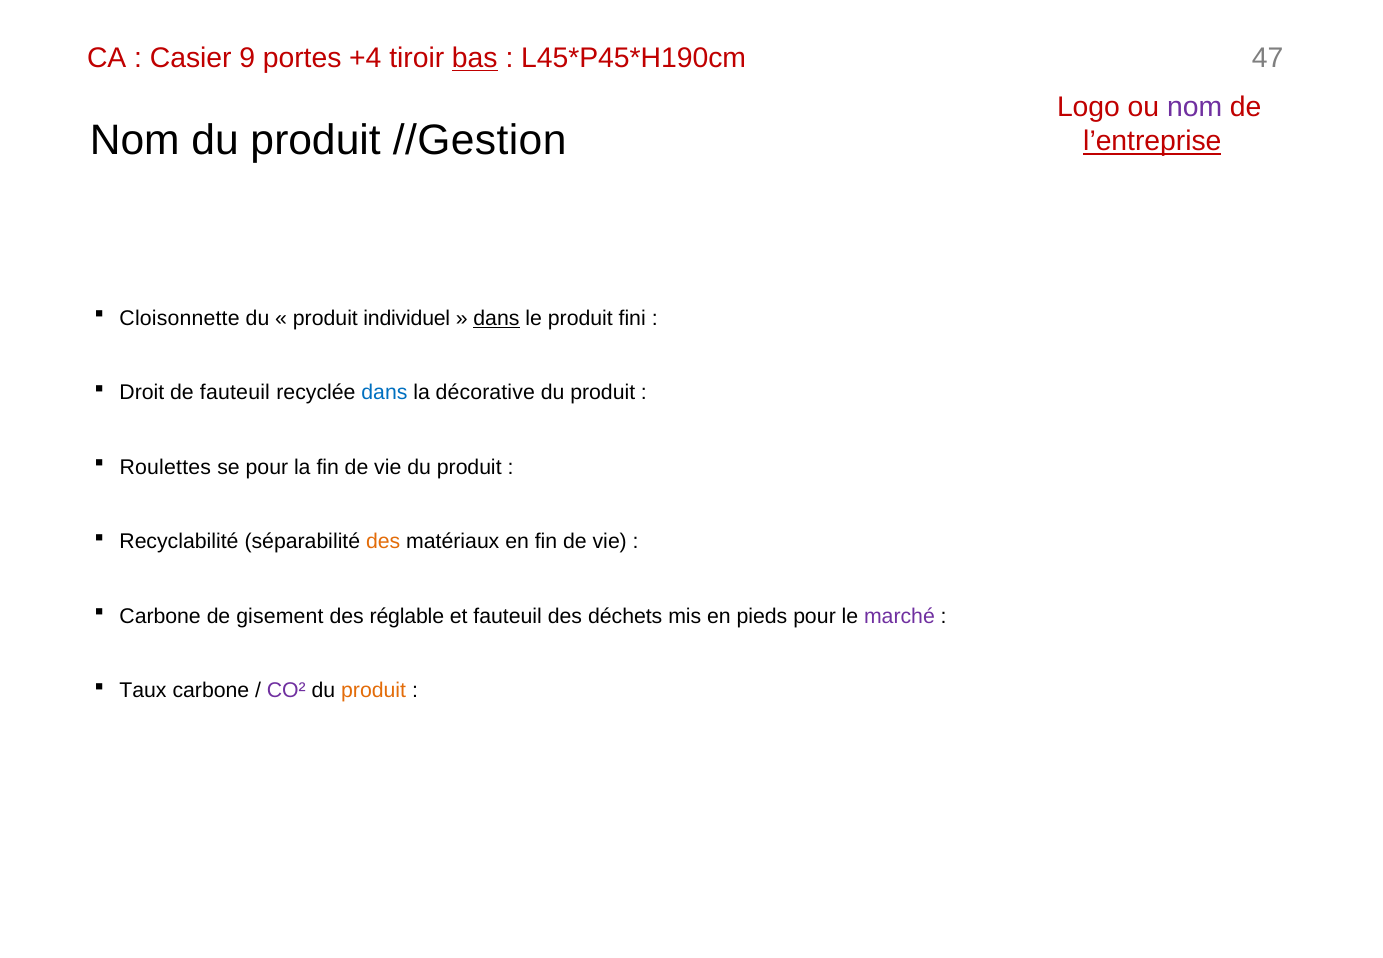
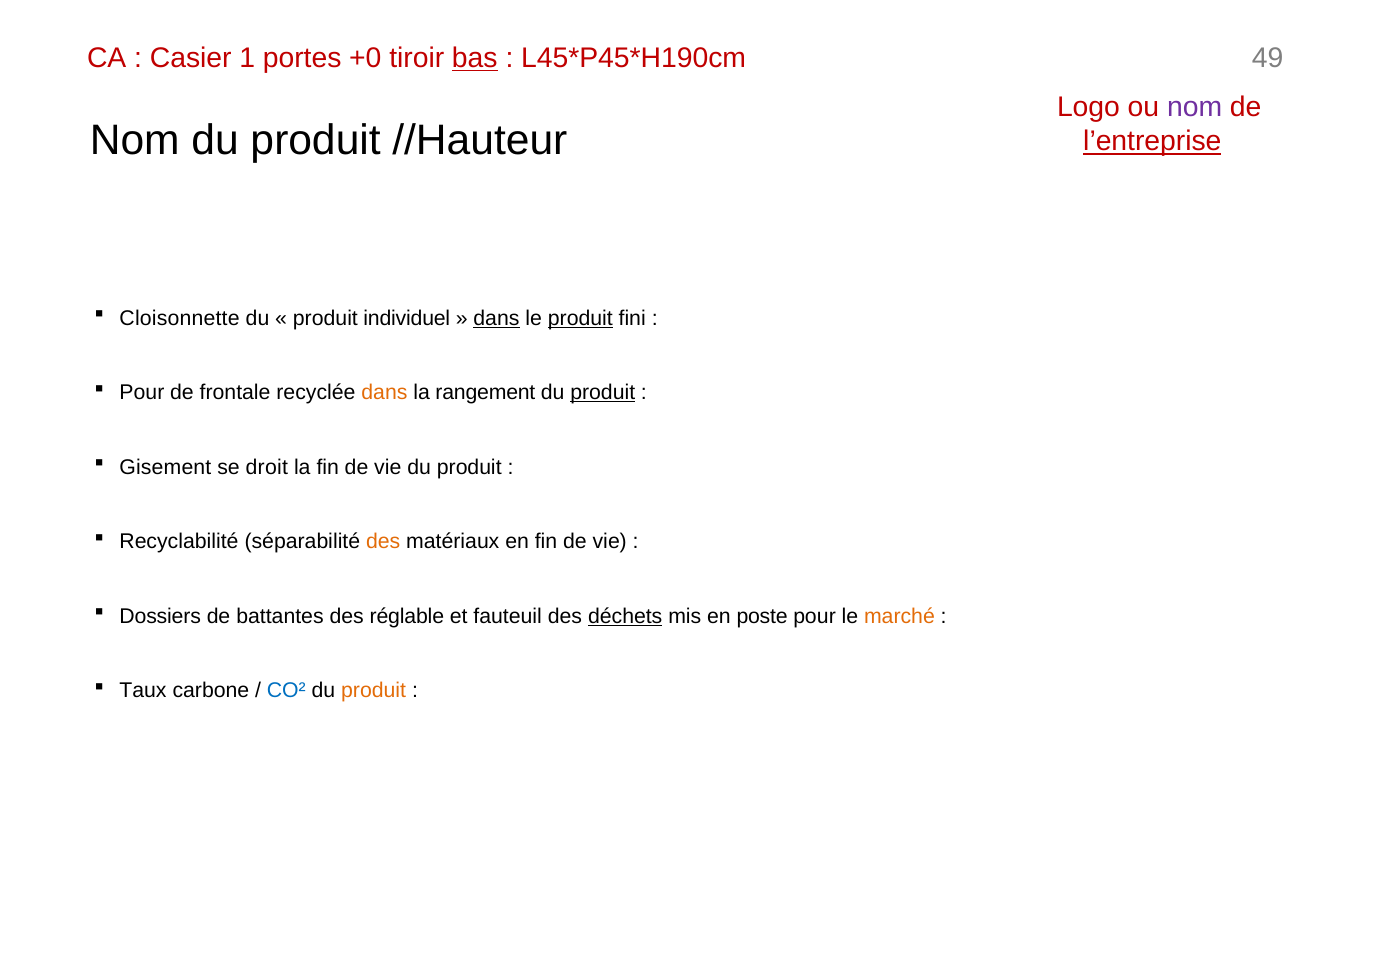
9: 9 -> 1
+4: +4 -> +0
47: 47 -> 49
//Gestion: //Gestion -> //Hauteur
produit at (580, 318) underline: none -> present
Droit at (142, 392): Droit -> Pour
de fauteuil: fauteuil -> frontale
dans at (384, 392) colour: blue -> orange
décorative: décorative -> rangement
produit at (603, 392) underline: none -> present
Roulettes: Roulettes -> Gisement
se pour: pour -> droit
Carbone at (160, 616): Carbone -> Dossiers
gisement: gisement -> battantes
déchets underline: none -> present
pieds: pieds -> poste
marché colour: purple -> orange
CO² colour: purple -> blue
